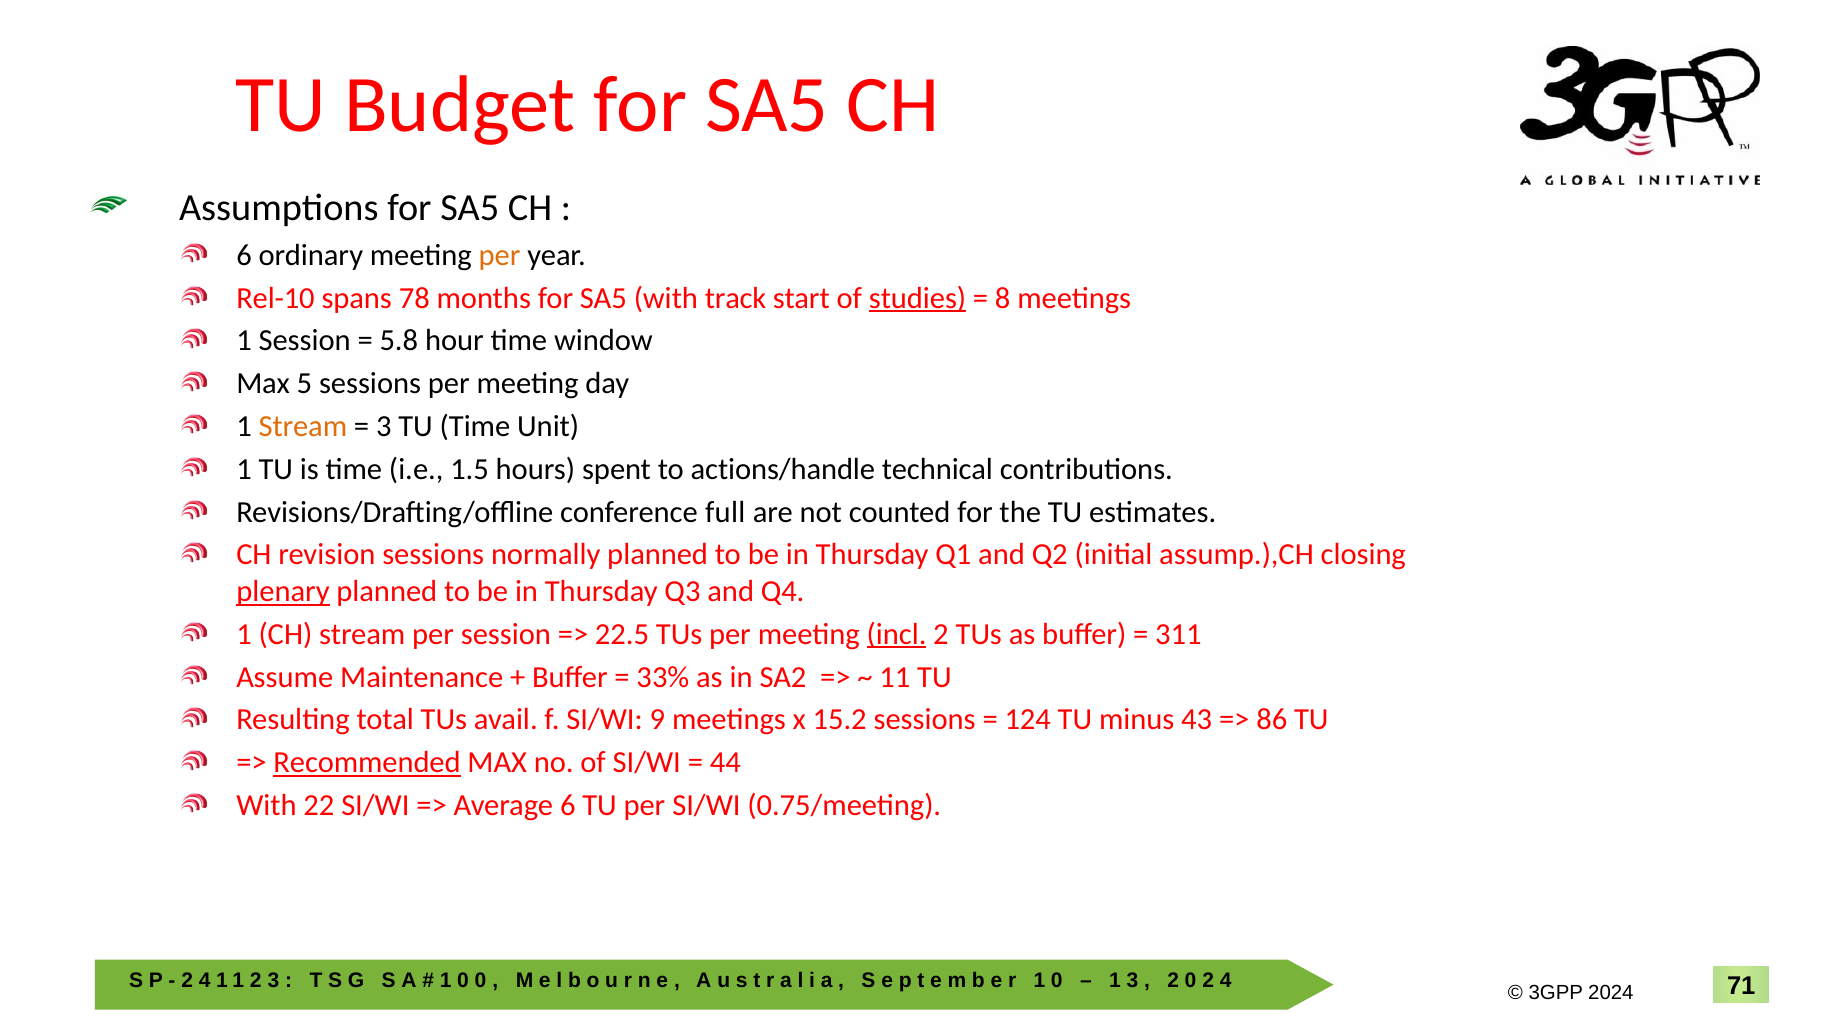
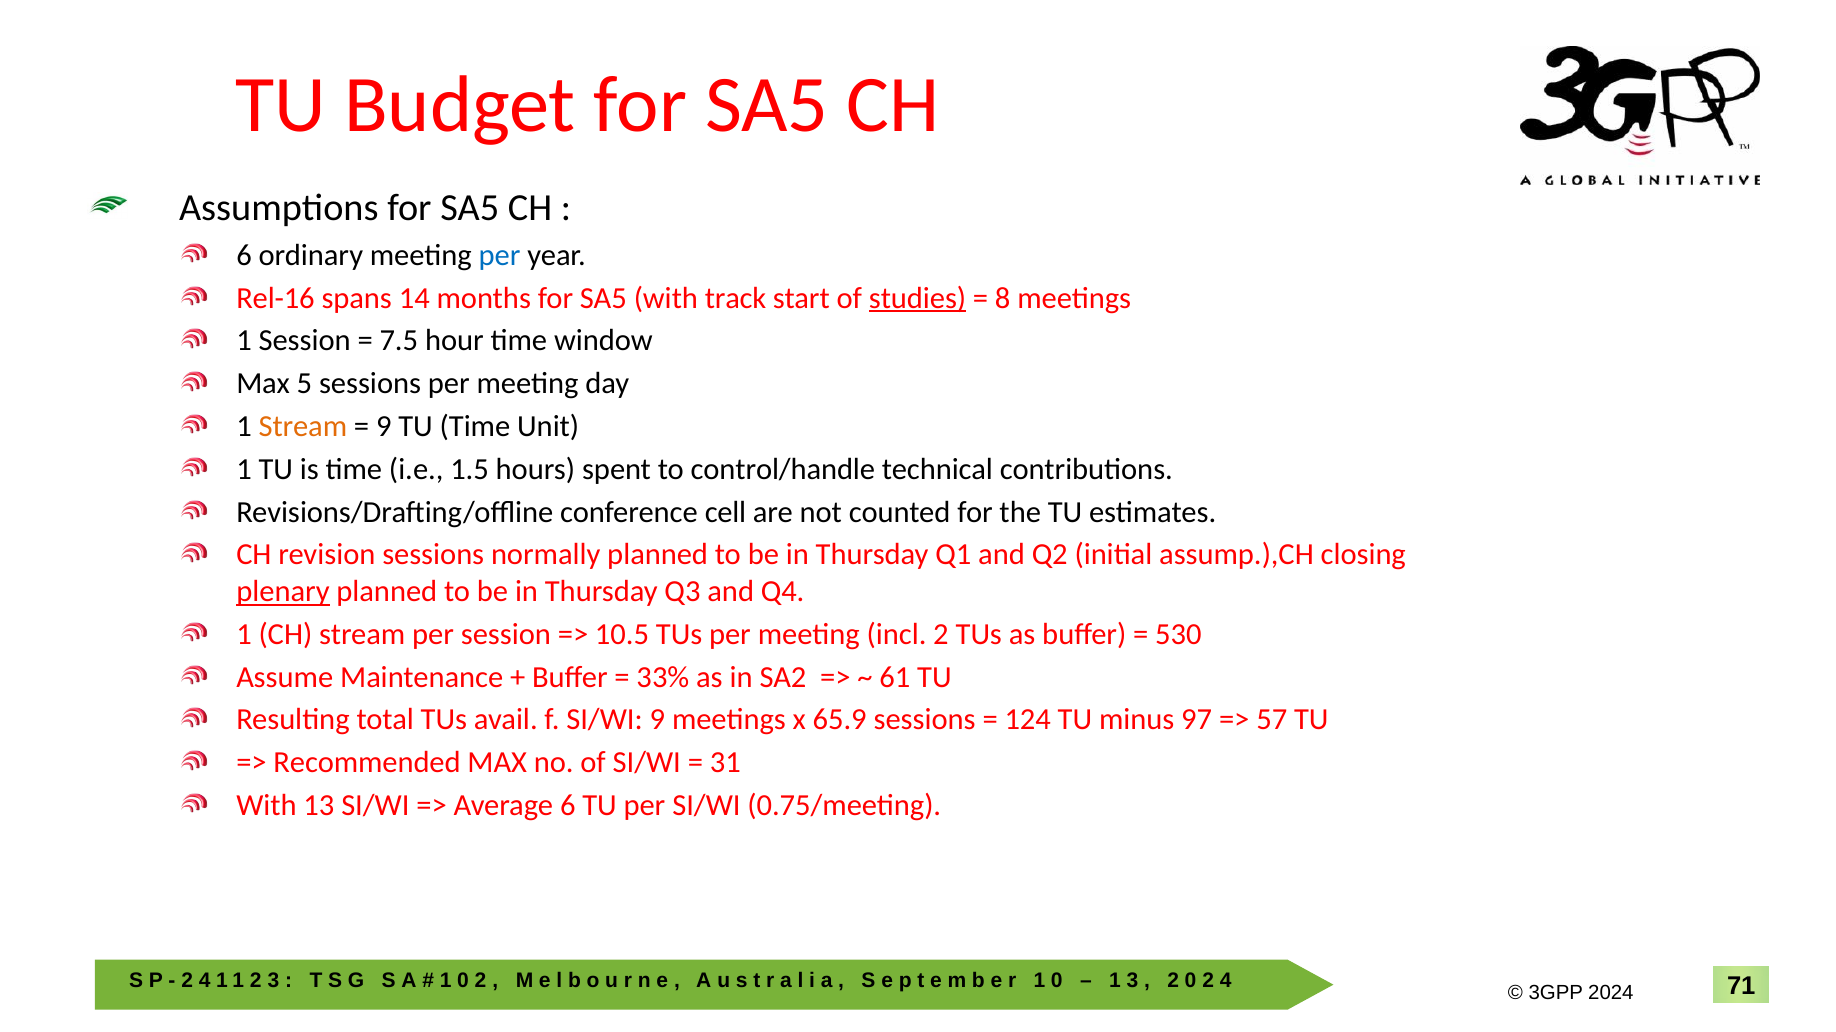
per at (500, 255) colour: orange -> blue
Rel-10: Rel-10 -> Rel-16
78: 78 -> 14
5.8: 5.8 -> 7.5
3 at (384, 427): 3 -> 9
actions/handle: actions/handle -> control/handle
full: full -> cell
22.5: 22.5 -> 10.5
incl underline: present -> none
311: 311 -> 530
11 at (895, 678): 11 -> 61
15.2: 15.2 -> 65.9
43: 43 -> 97
86: 86 -> 57
Recommended underline: present -> none
44: 44 -> 31
22: 22 -> 13
0 at (481, 981): 0 -> 2
